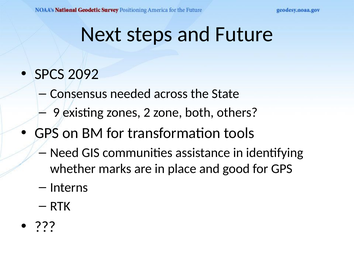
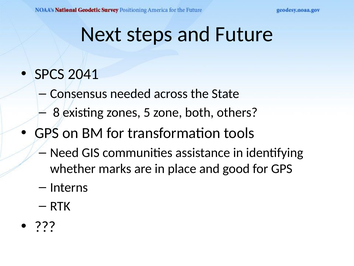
2092: 2092 -> 2041
9: 9 -> 8
2: 2 -> 5
